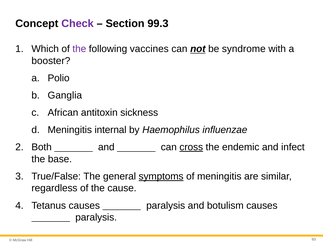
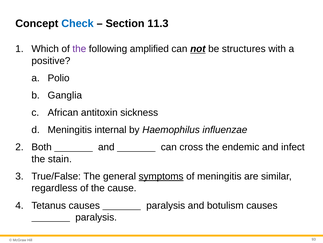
Check colour: purple -> blue
99.3: 99.3 -> 11.3
vaccines: vaccines -> amplified
syndrome: syndrome -> structures
booster: booster -> positive
cross underline: present -> none
base: base -> stain
